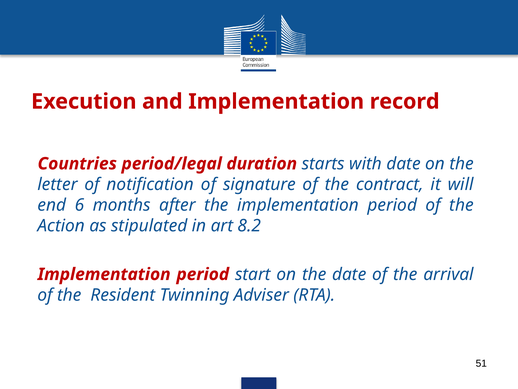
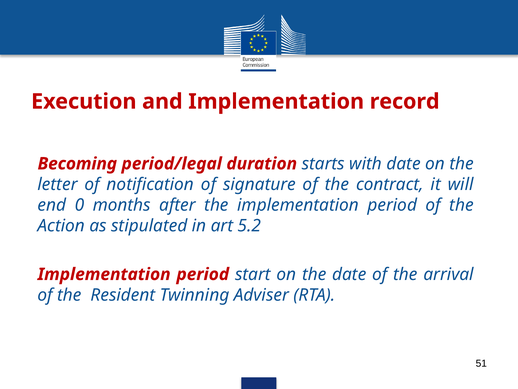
Countries: Countries -> Becoming
6: 6 -> 0
8.2: 8.2 -> 5.2
